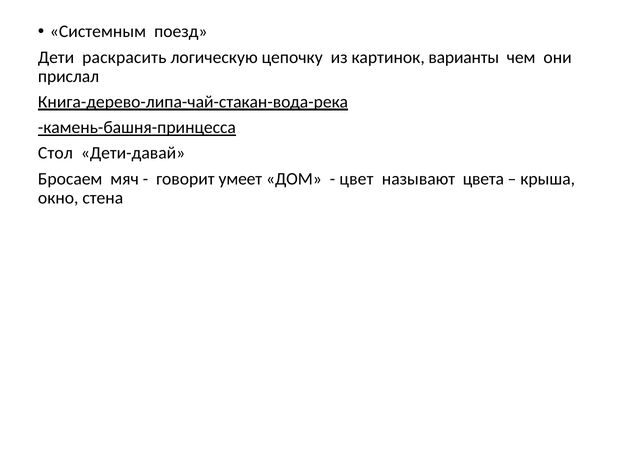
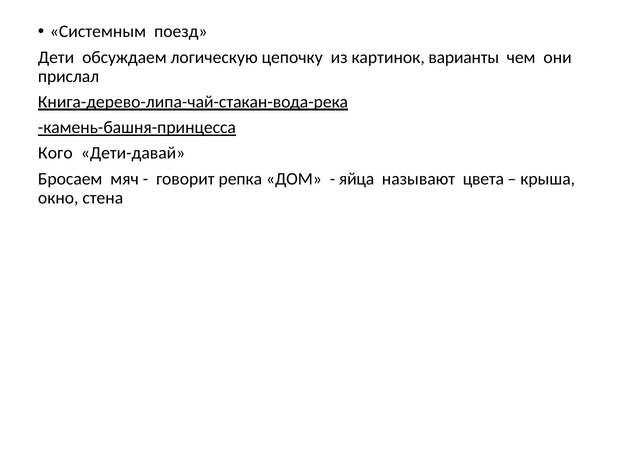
раскрасить: раскрасить -> обсуждаем
Стол: Стол -> Кого
умеет: умеет -> репка
цвет: цвет -> яйца
